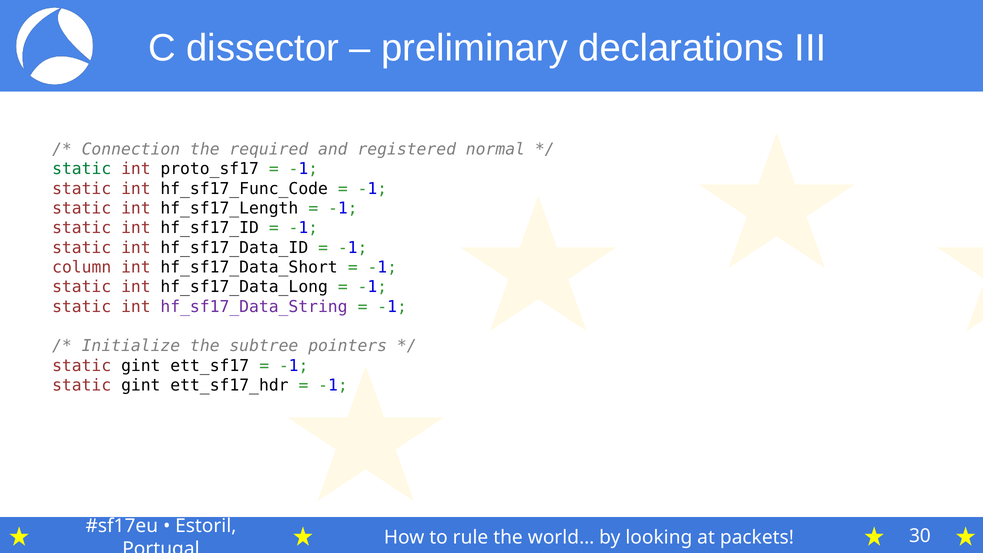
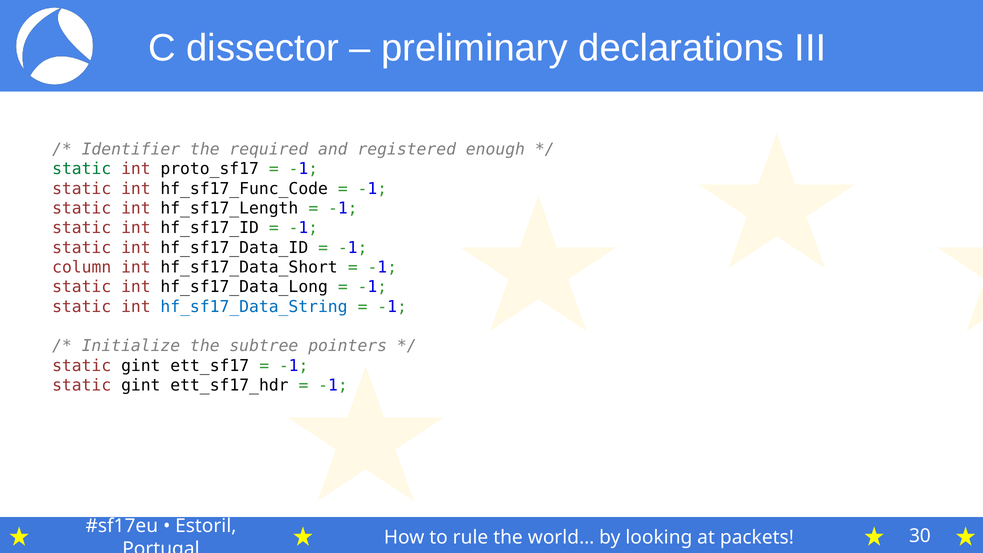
Connection: Connection -> Identifier
normal: normal -> enough
hf_sf17_Data_String colour: purple -> blue
